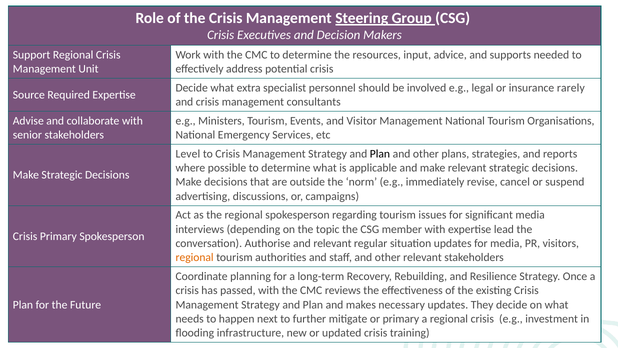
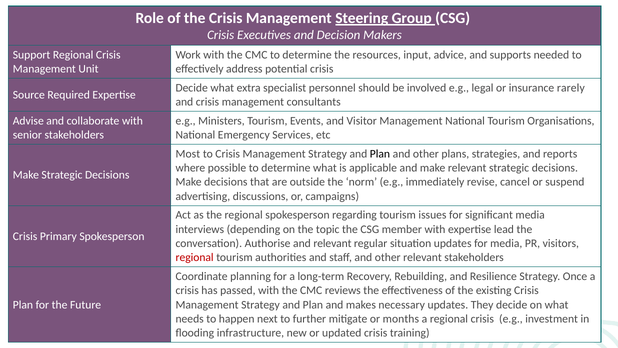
Level: Level -> Most
regional at (195, 257) colour: orange -> red
or primary: primary -> months
